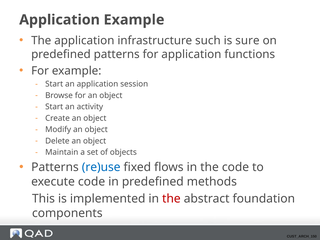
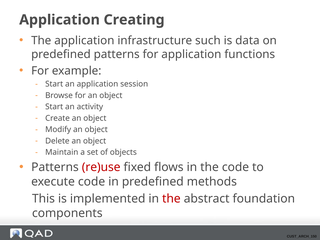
Application Example: Example -> Creating
sure: sure -> data
re)use colour: blue -> red
